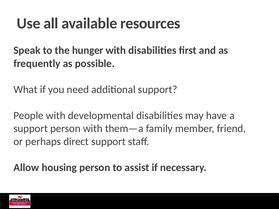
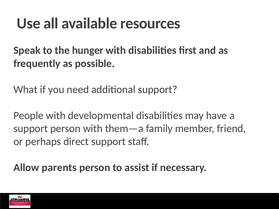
housing: housing -> parents
